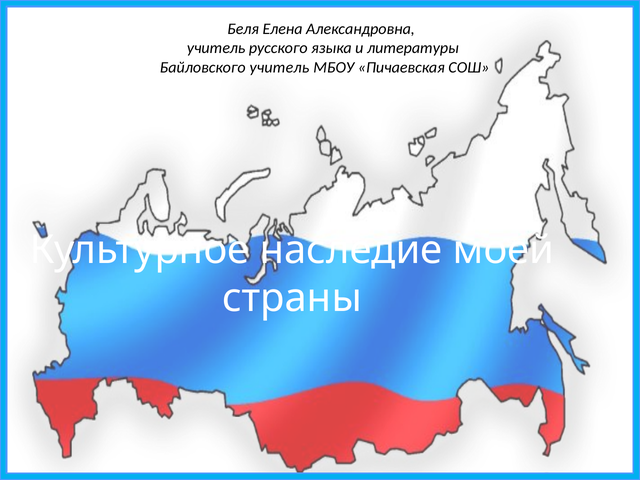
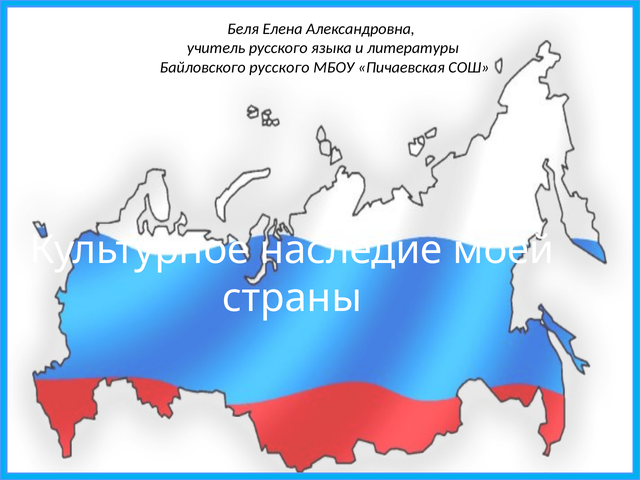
Байловского учитель: учитель -> русского
